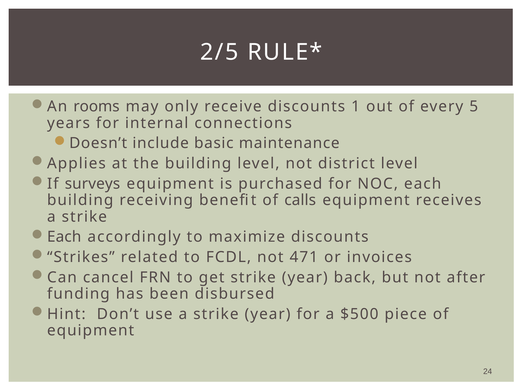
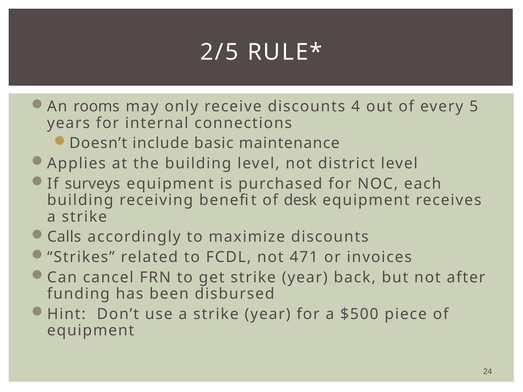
1: 1 -> 4
calls: calls -> desk
Each at (64, 237): Each -> Calls
